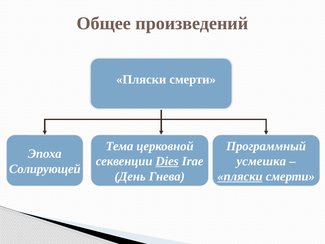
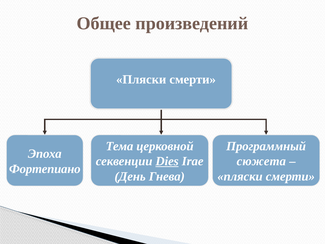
усмешка: усмешка -> сюжета
Солирующей: Солирующей -> Фортепиано
пляски at (240, 176) underline: present -> none
